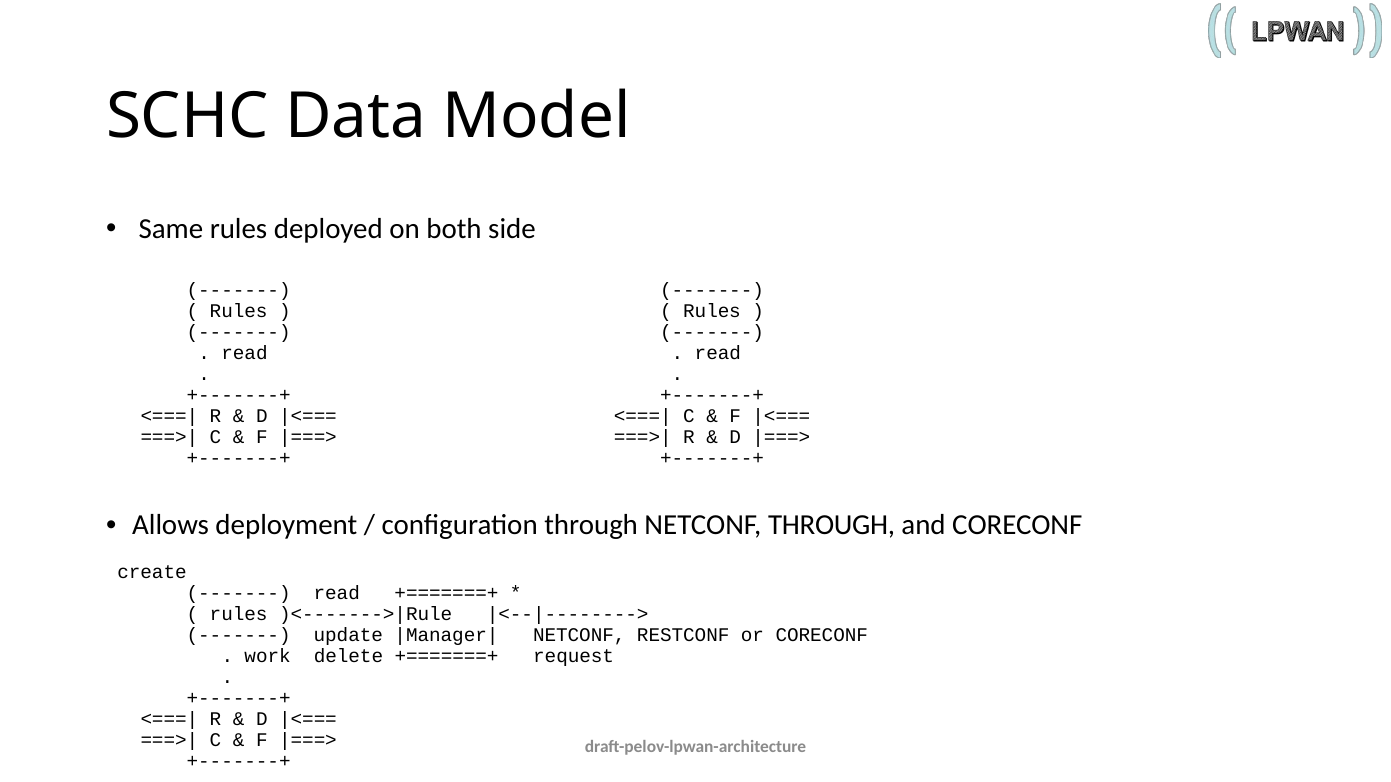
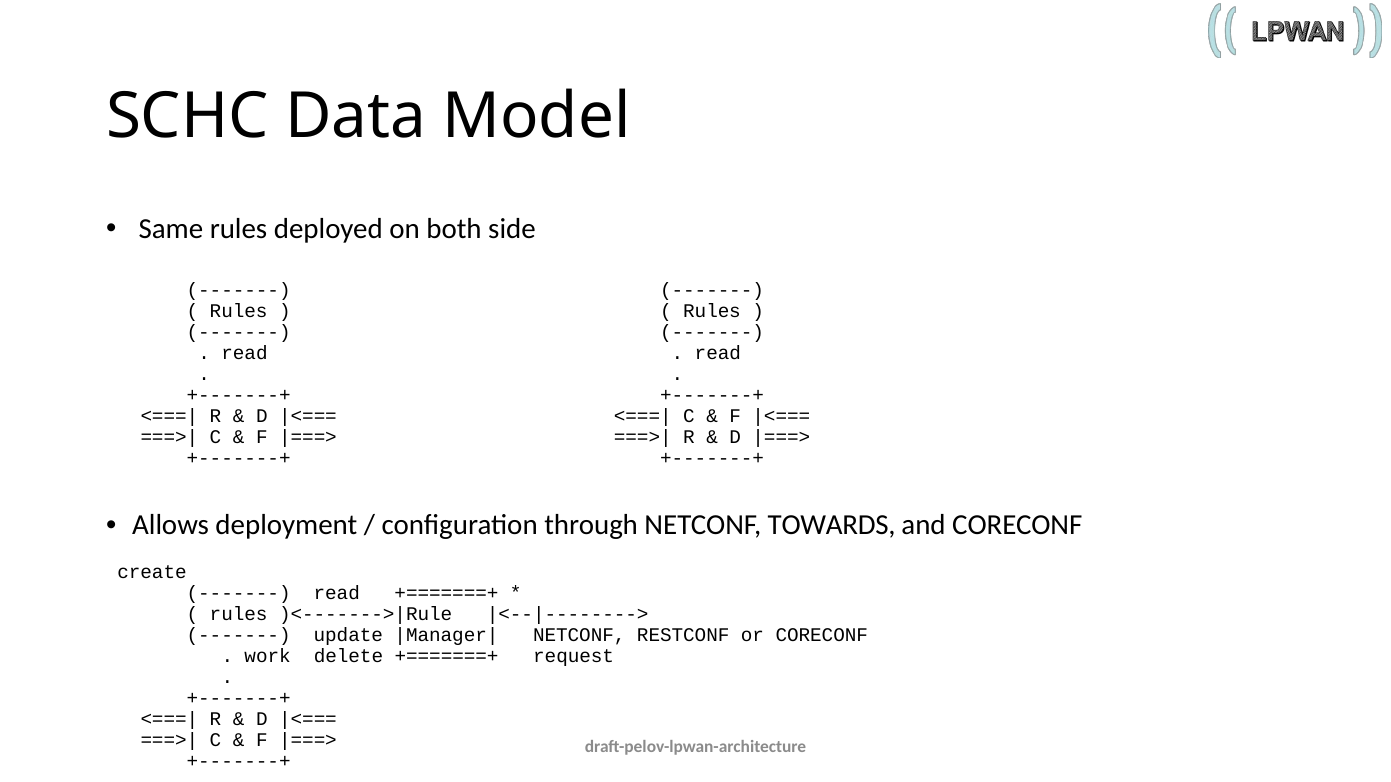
NETCONF THROUGH: THROUGH -> TOWARDS
